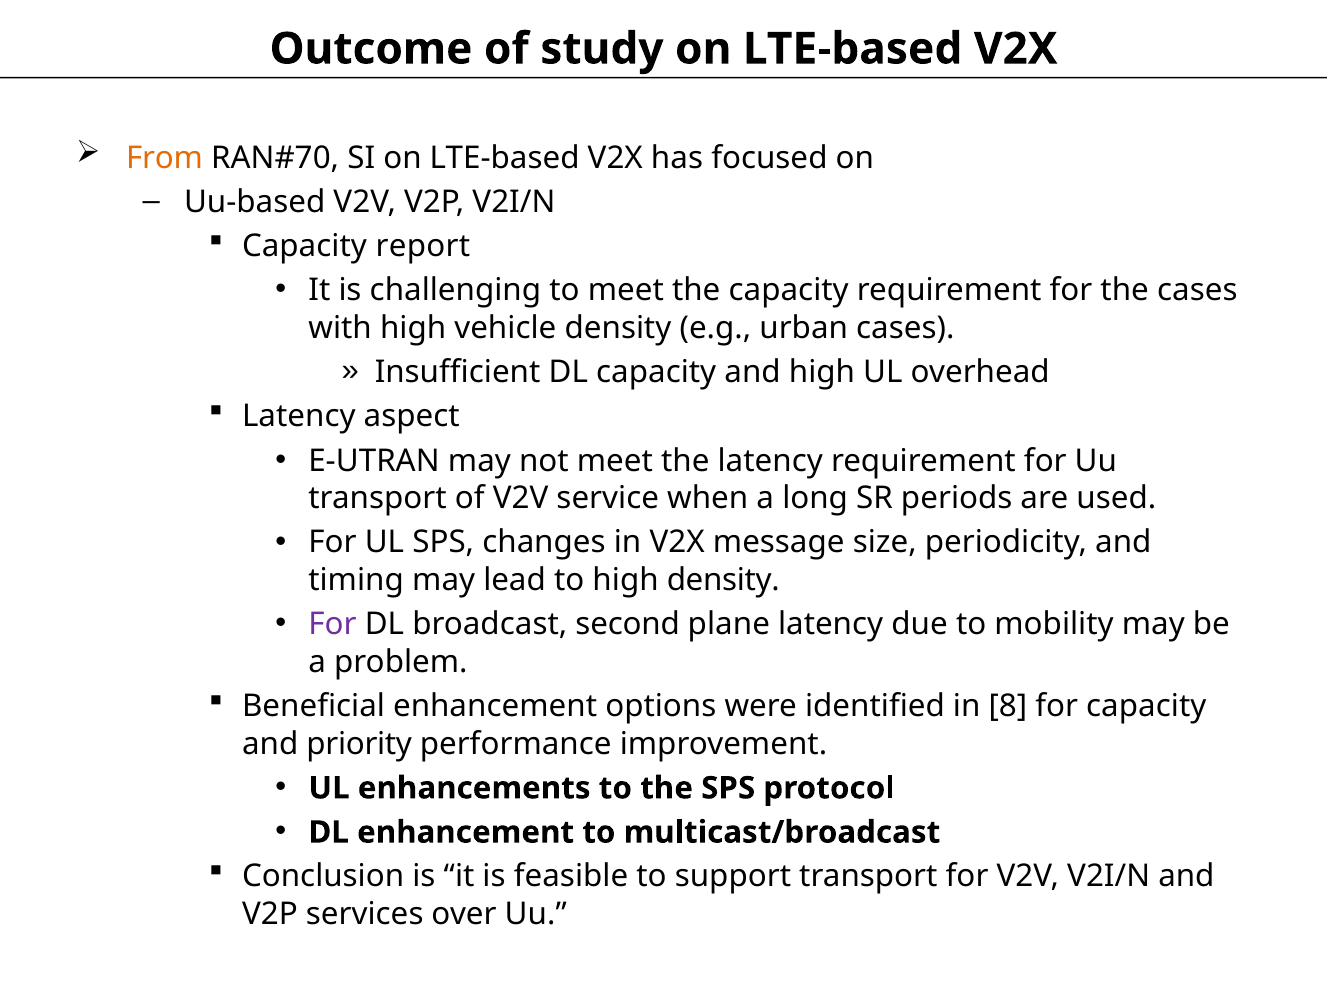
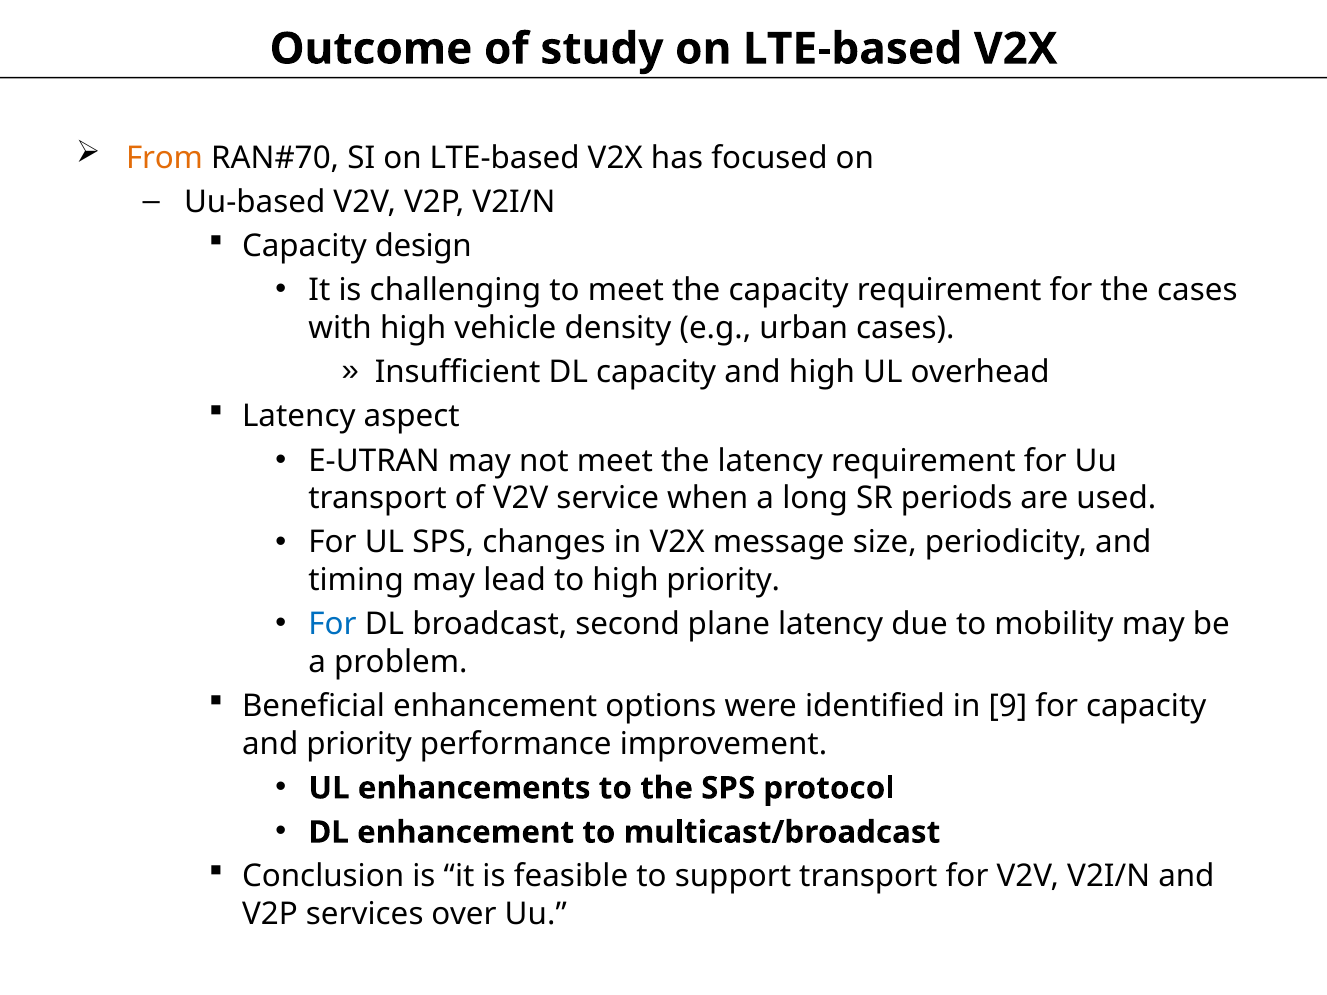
report: report -> design
high density: density -> priority
For at (333, 625) colour: purple -> blue
8: 8 -> 9
